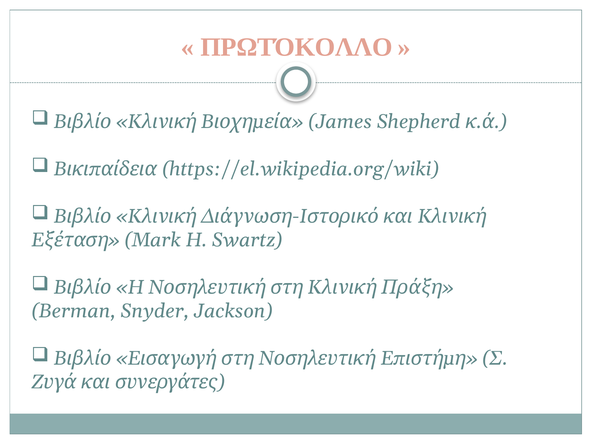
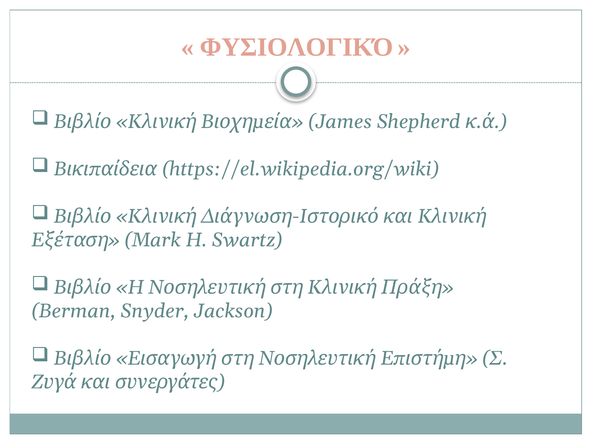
ΠΡΩΤΌΚΟΛΛΟ: ΠΡΩΤΌΚΟΛΛΟ -> ΦΥΣΙΟΛΟΓΙΚΌ
